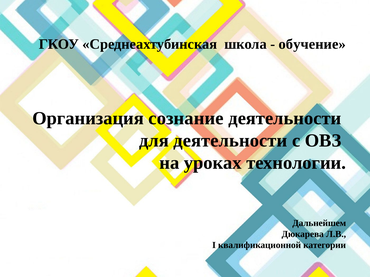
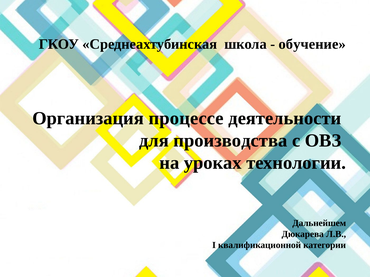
сознание: сознание -> процессе
для деятельности: деятельности -> производства
